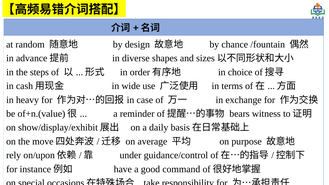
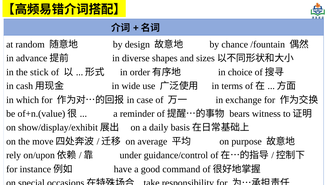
steps: steps -> stick
heavy: heavy -> which
